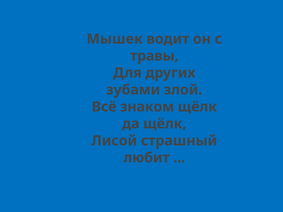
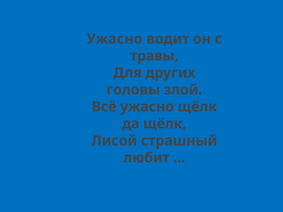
Мышек at (115, 39): Мышек -> Ужасно
зубами: зубами -> головы
Всё знаком: знаком -> ужасно
